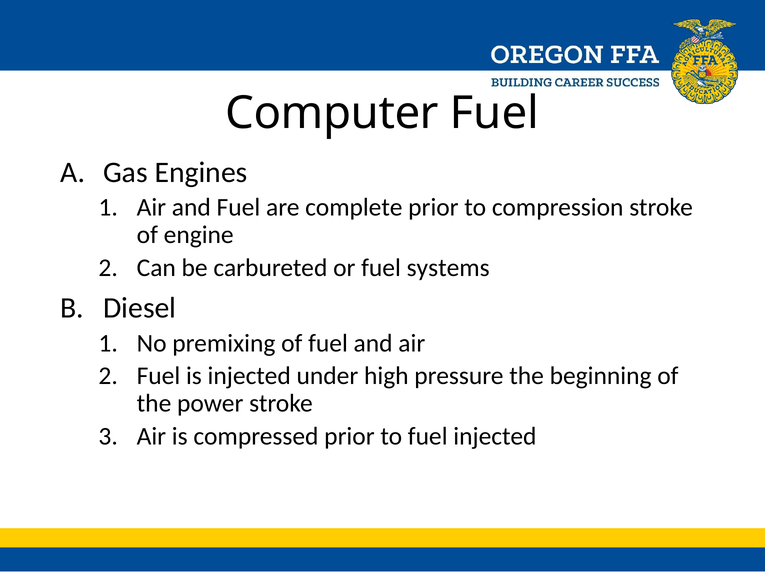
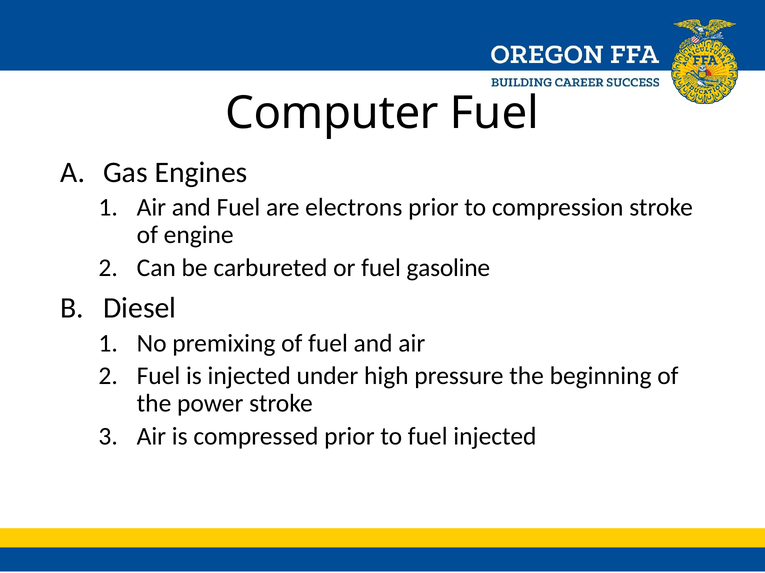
complete: complete -> electrons
systems: systems -> gasoline
